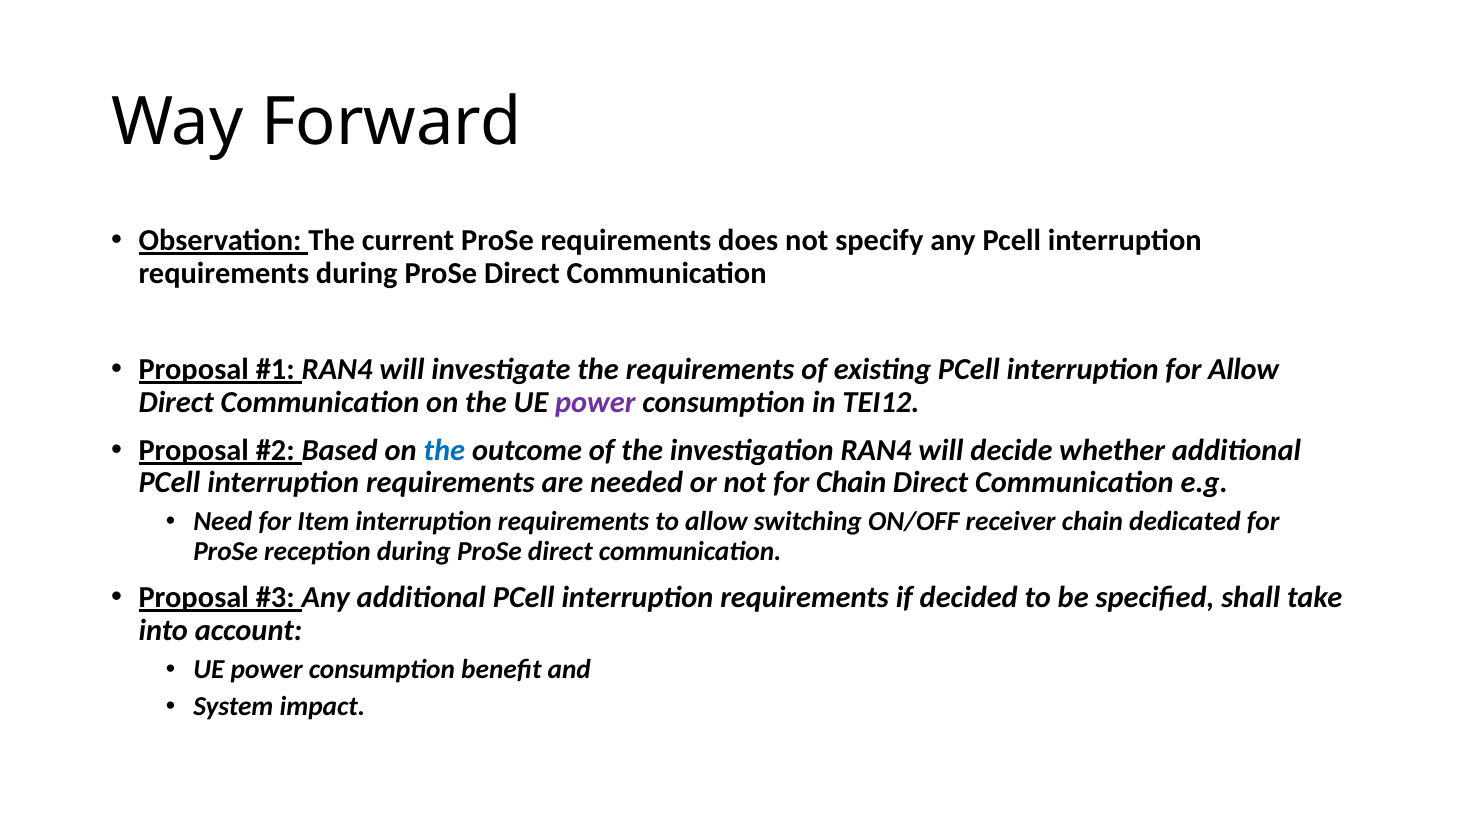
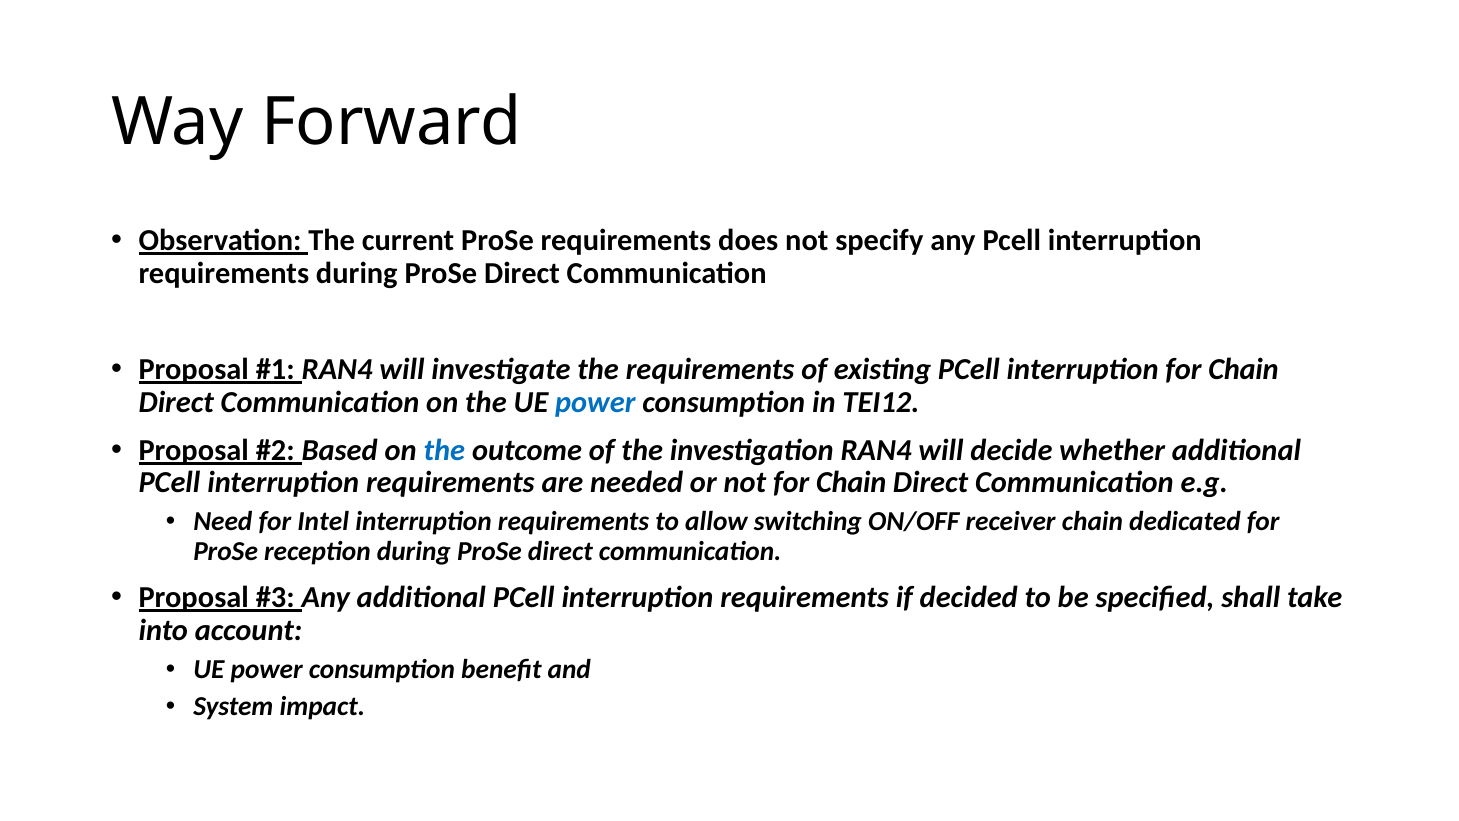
interruption for Allow: Allow -> Chain
power at (595, 402) colour: purple -> blue
Item: Item -> Intel
